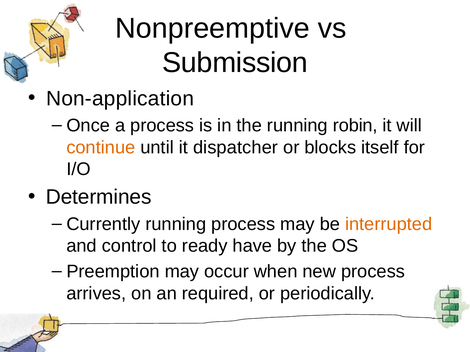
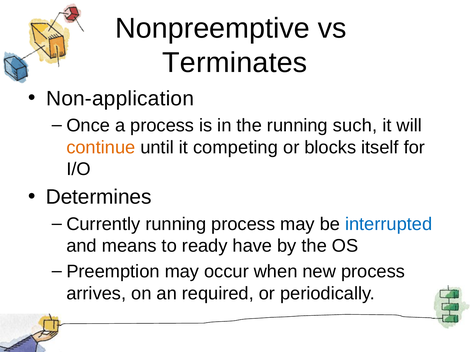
Submission: Submission -> Terminates
robin: robin -> such
dispatcher: dispatcher -> competing
interrupted colour: orange -> blue
control: control -> means
